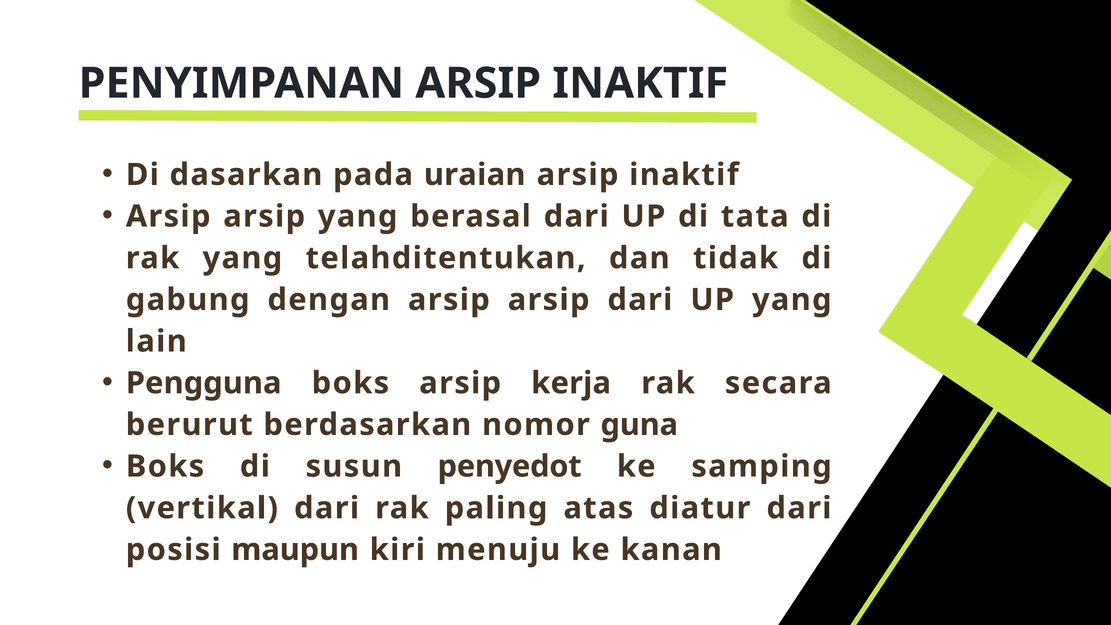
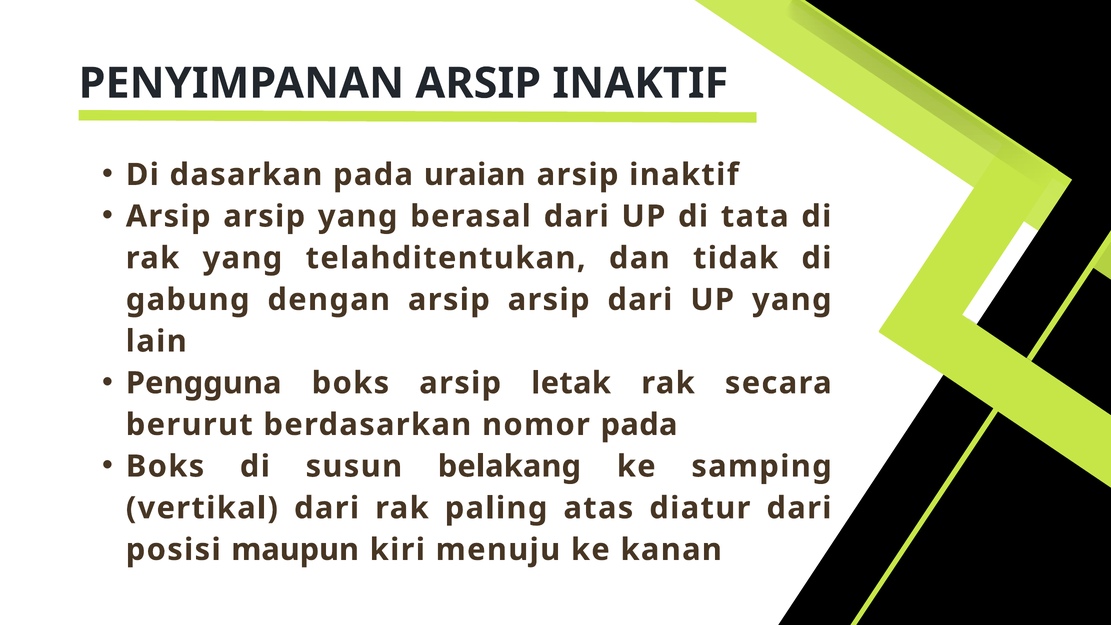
kerja: kerja -> letak
nomor guna: guna -> pada
penyedot: penyedot -> belakang
